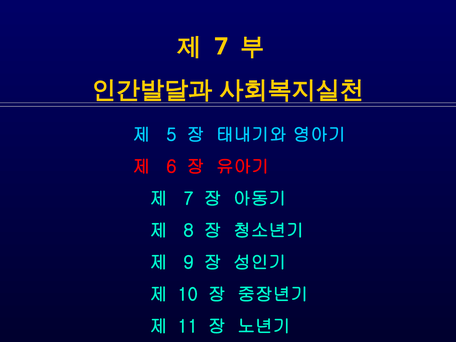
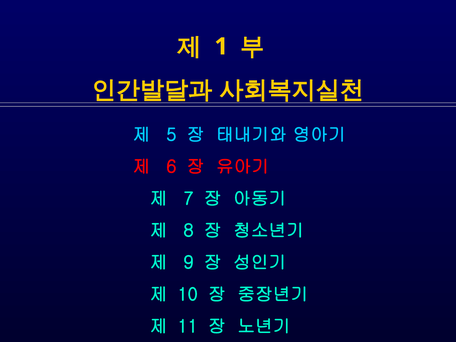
7 at (221, 47): 7 -> 1
